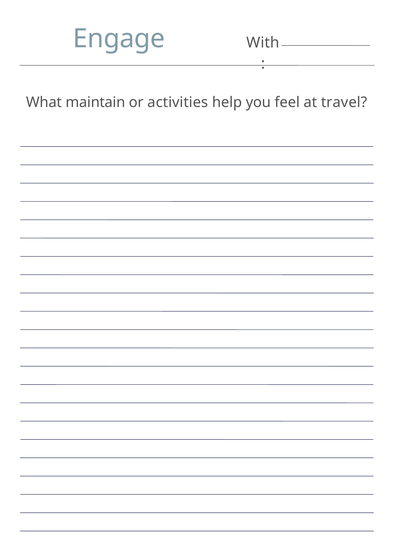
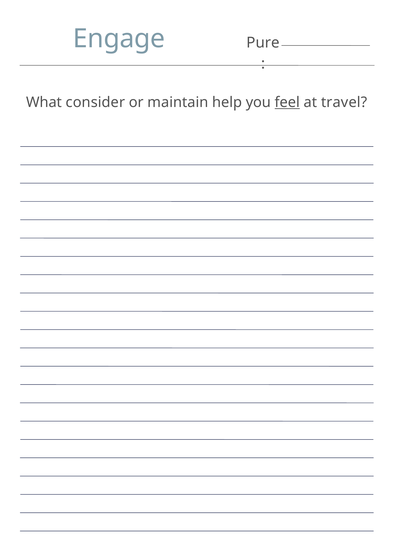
With: With -> Pure
maintain: maintain -> consider
activities: activities -> maintain
feel underline: none -> present
